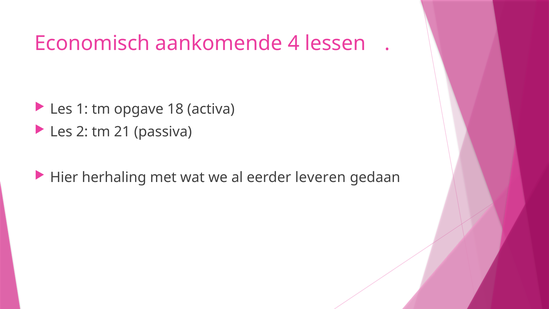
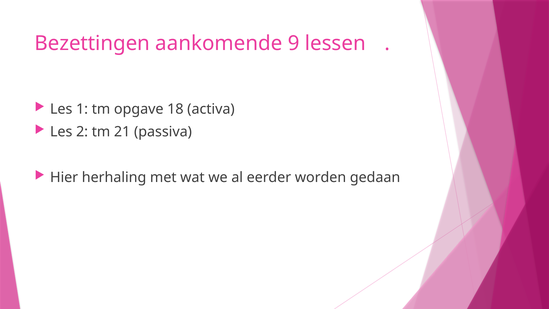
Economisch: Economisch -> Bezettingen
4: 4 -> 9
leveren: leveren -> worden
